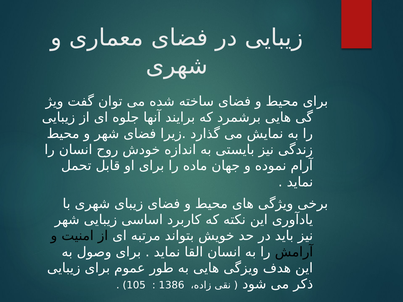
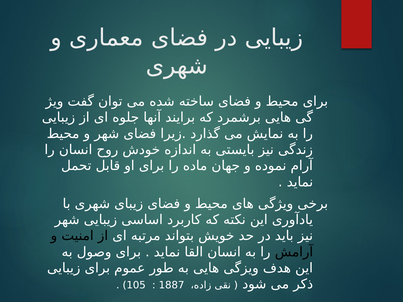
1386: 1386 -> 1887
